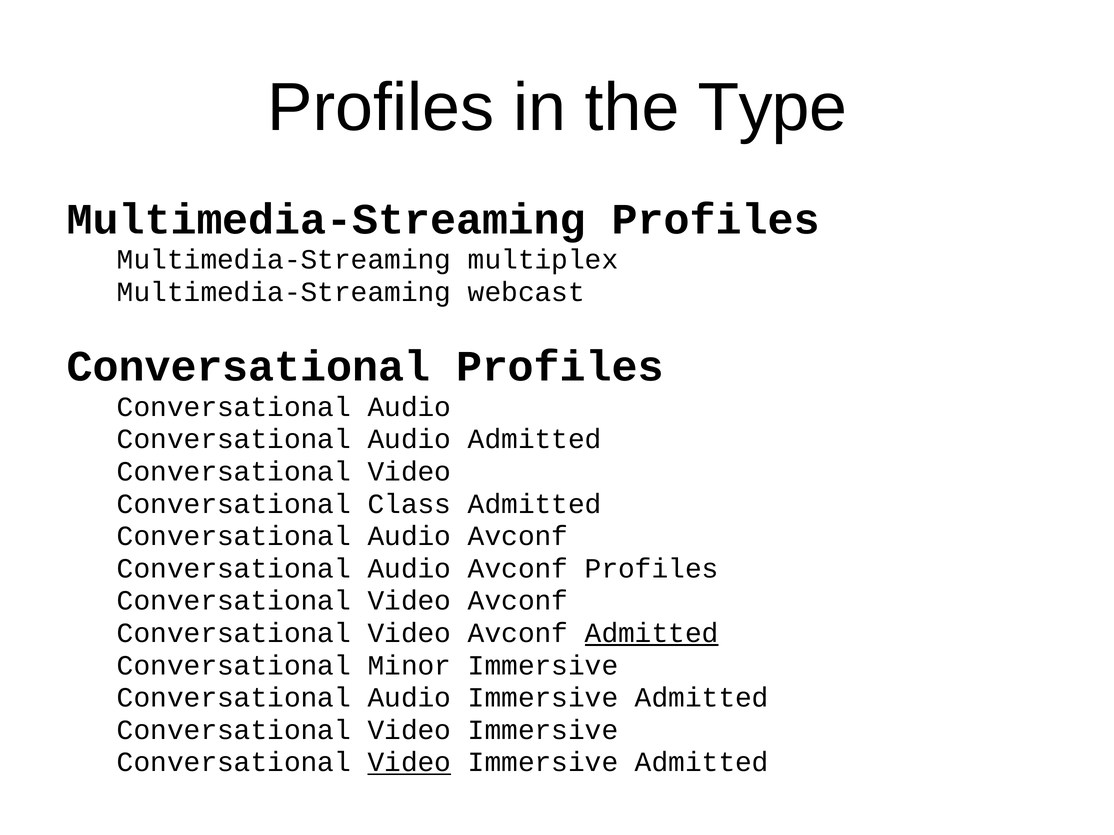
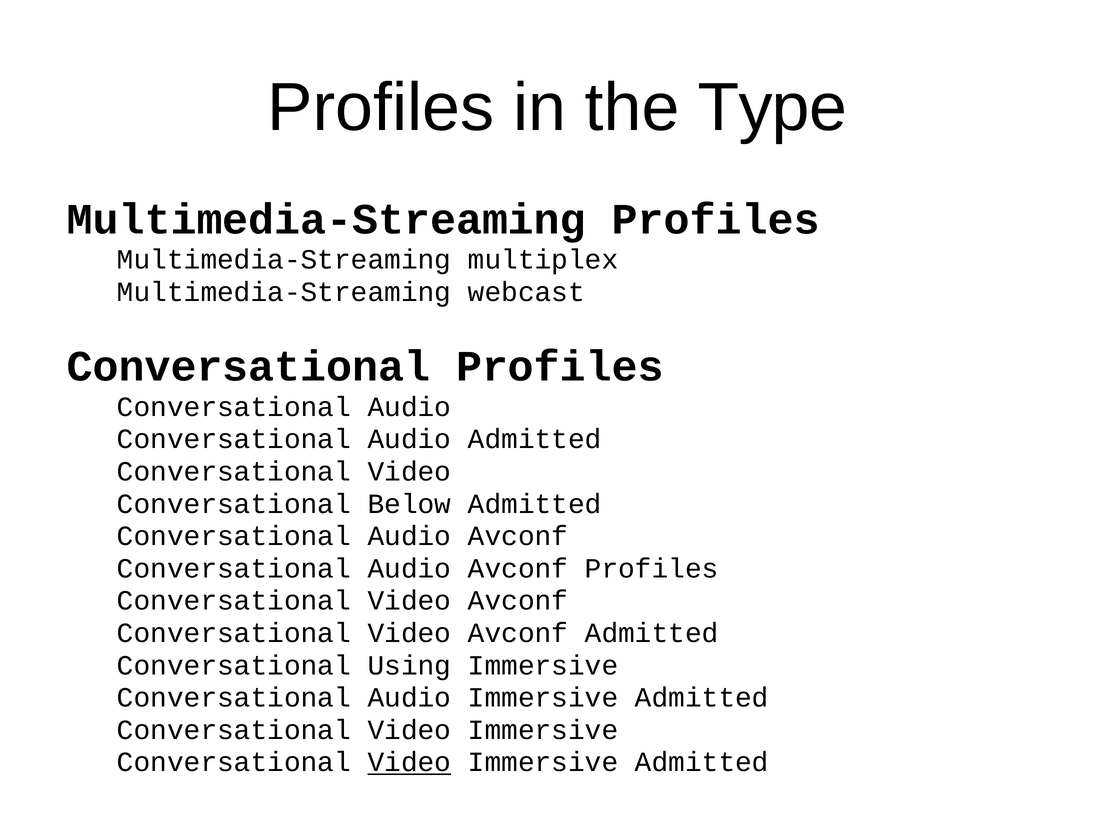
Class: Class -> Below
Admitted at (652, 633) underline: present -> none
Minor: Minor -> Using
